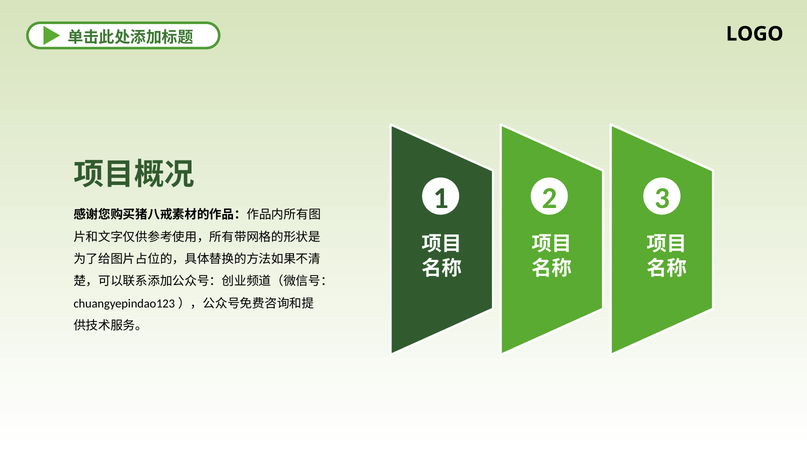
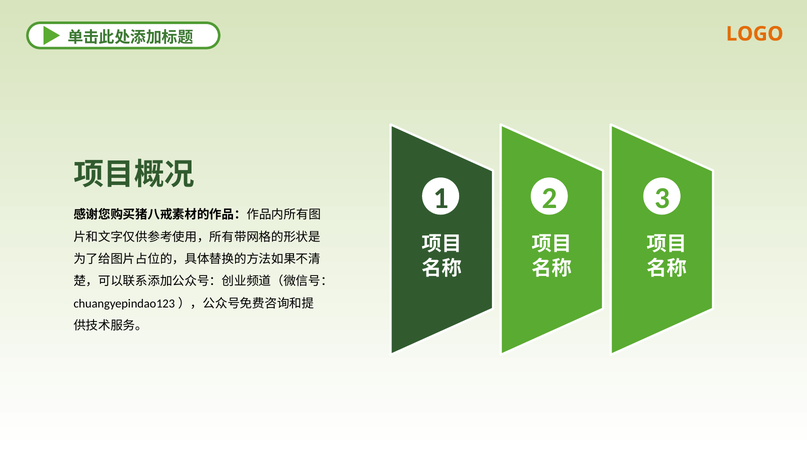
LOGO colour: black -> orange
